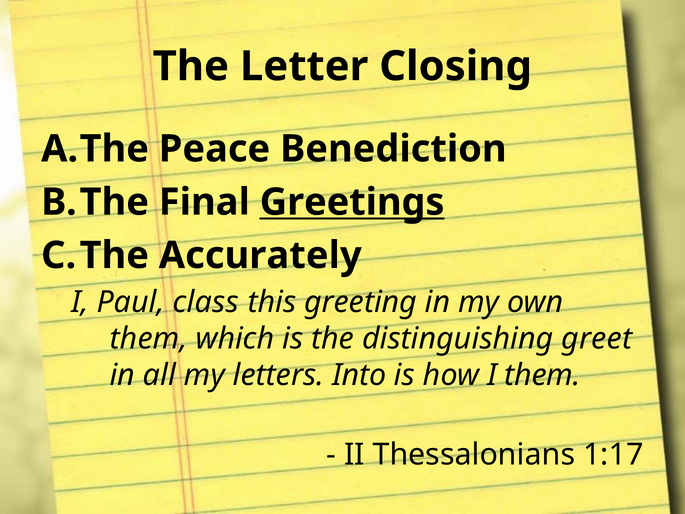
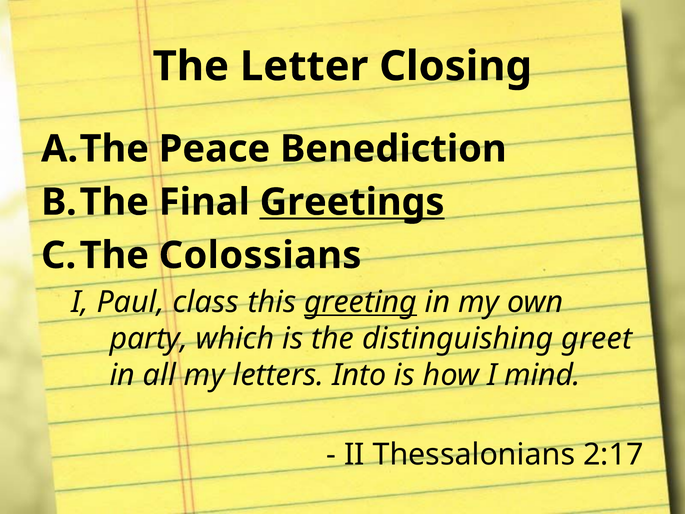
Accurately: Accurately -> Colossians
greeting underline: none -> present
them at (149, 339): them -> party
I them: them -> mind
1:17: 1:17 -> 2:17
